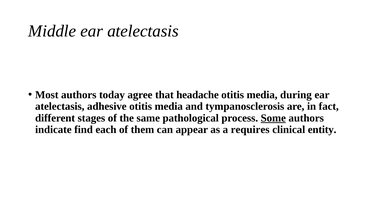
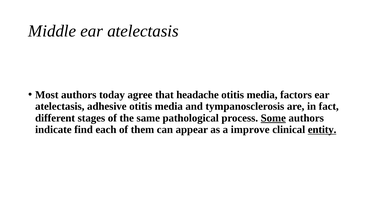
during: during -> factors
requires: requires -> improve
entity underline: none -> present
